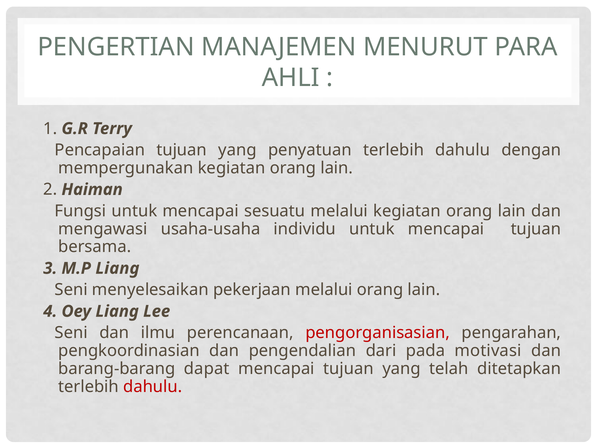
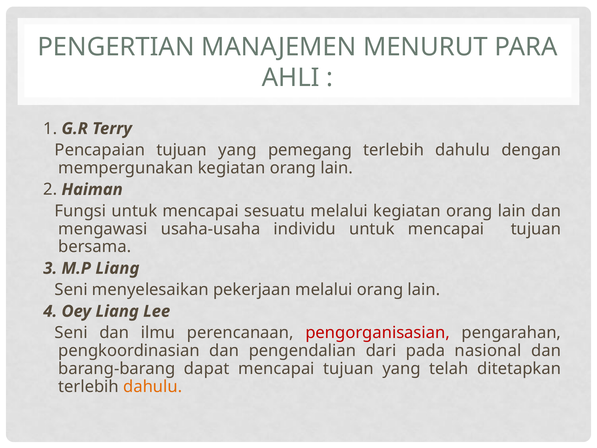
penyatuan: penyatuan -> pemegang
motivasi: motivasi -> nasional
dahulu at (153, 386) colour: red -> orange
